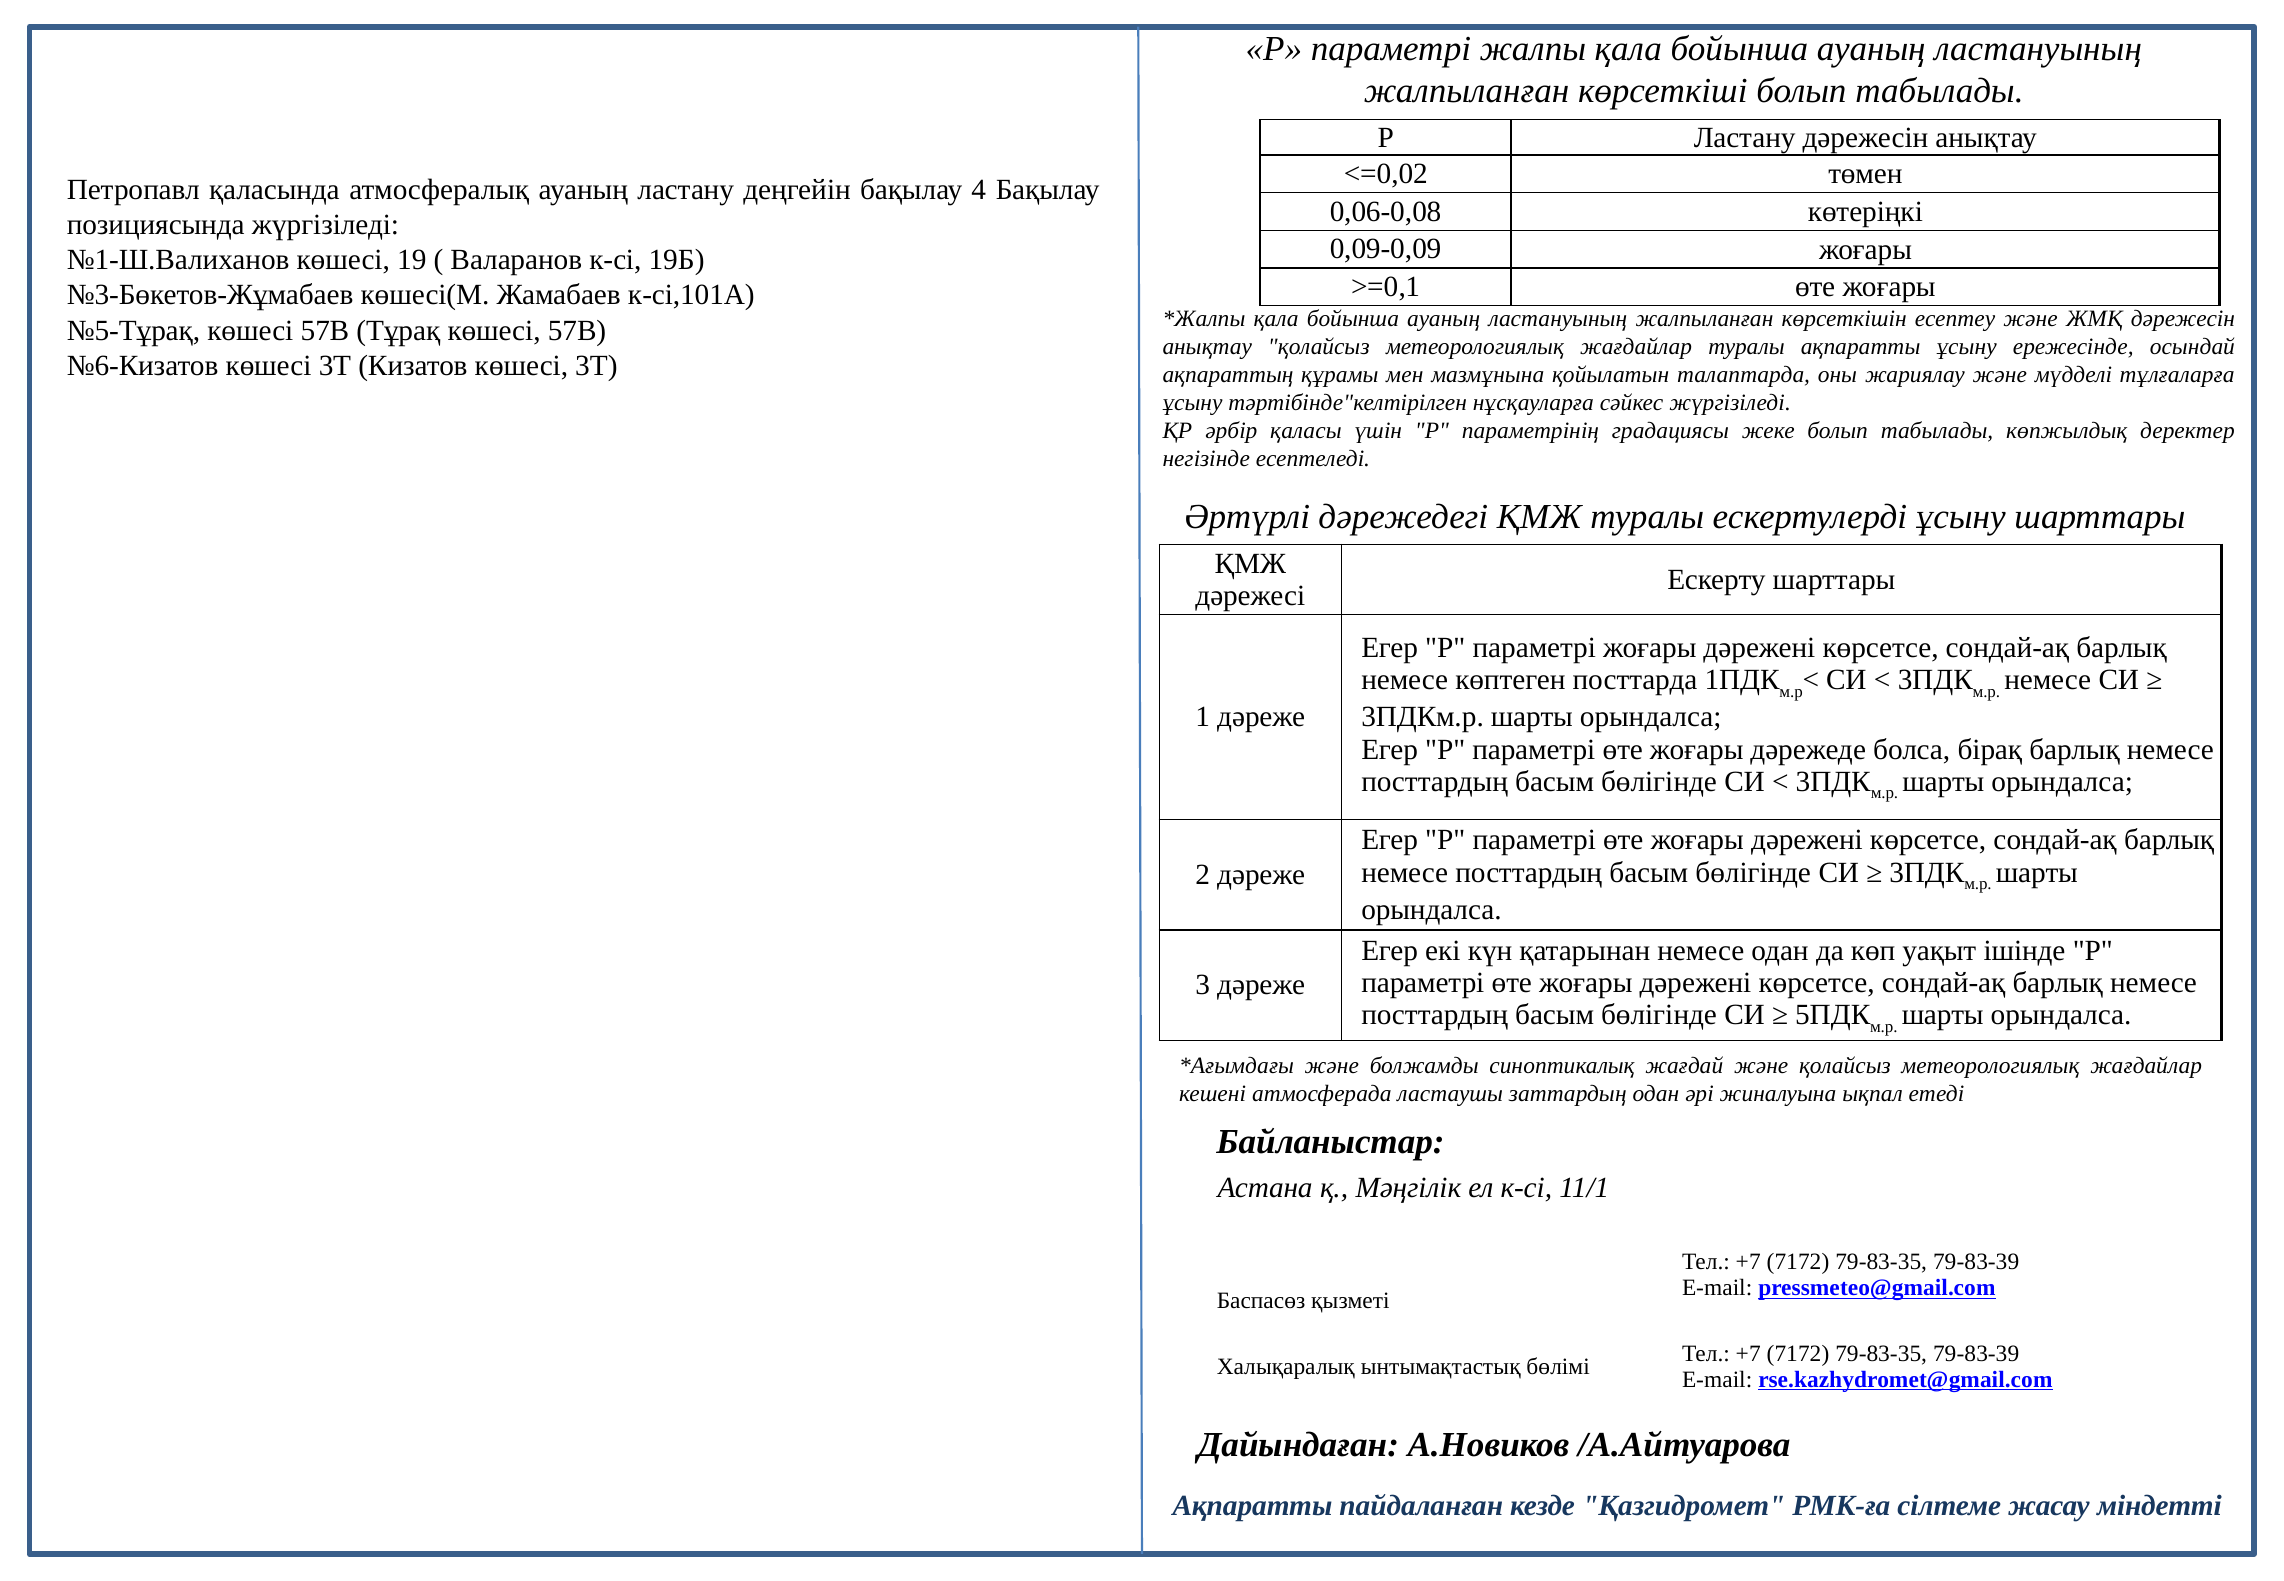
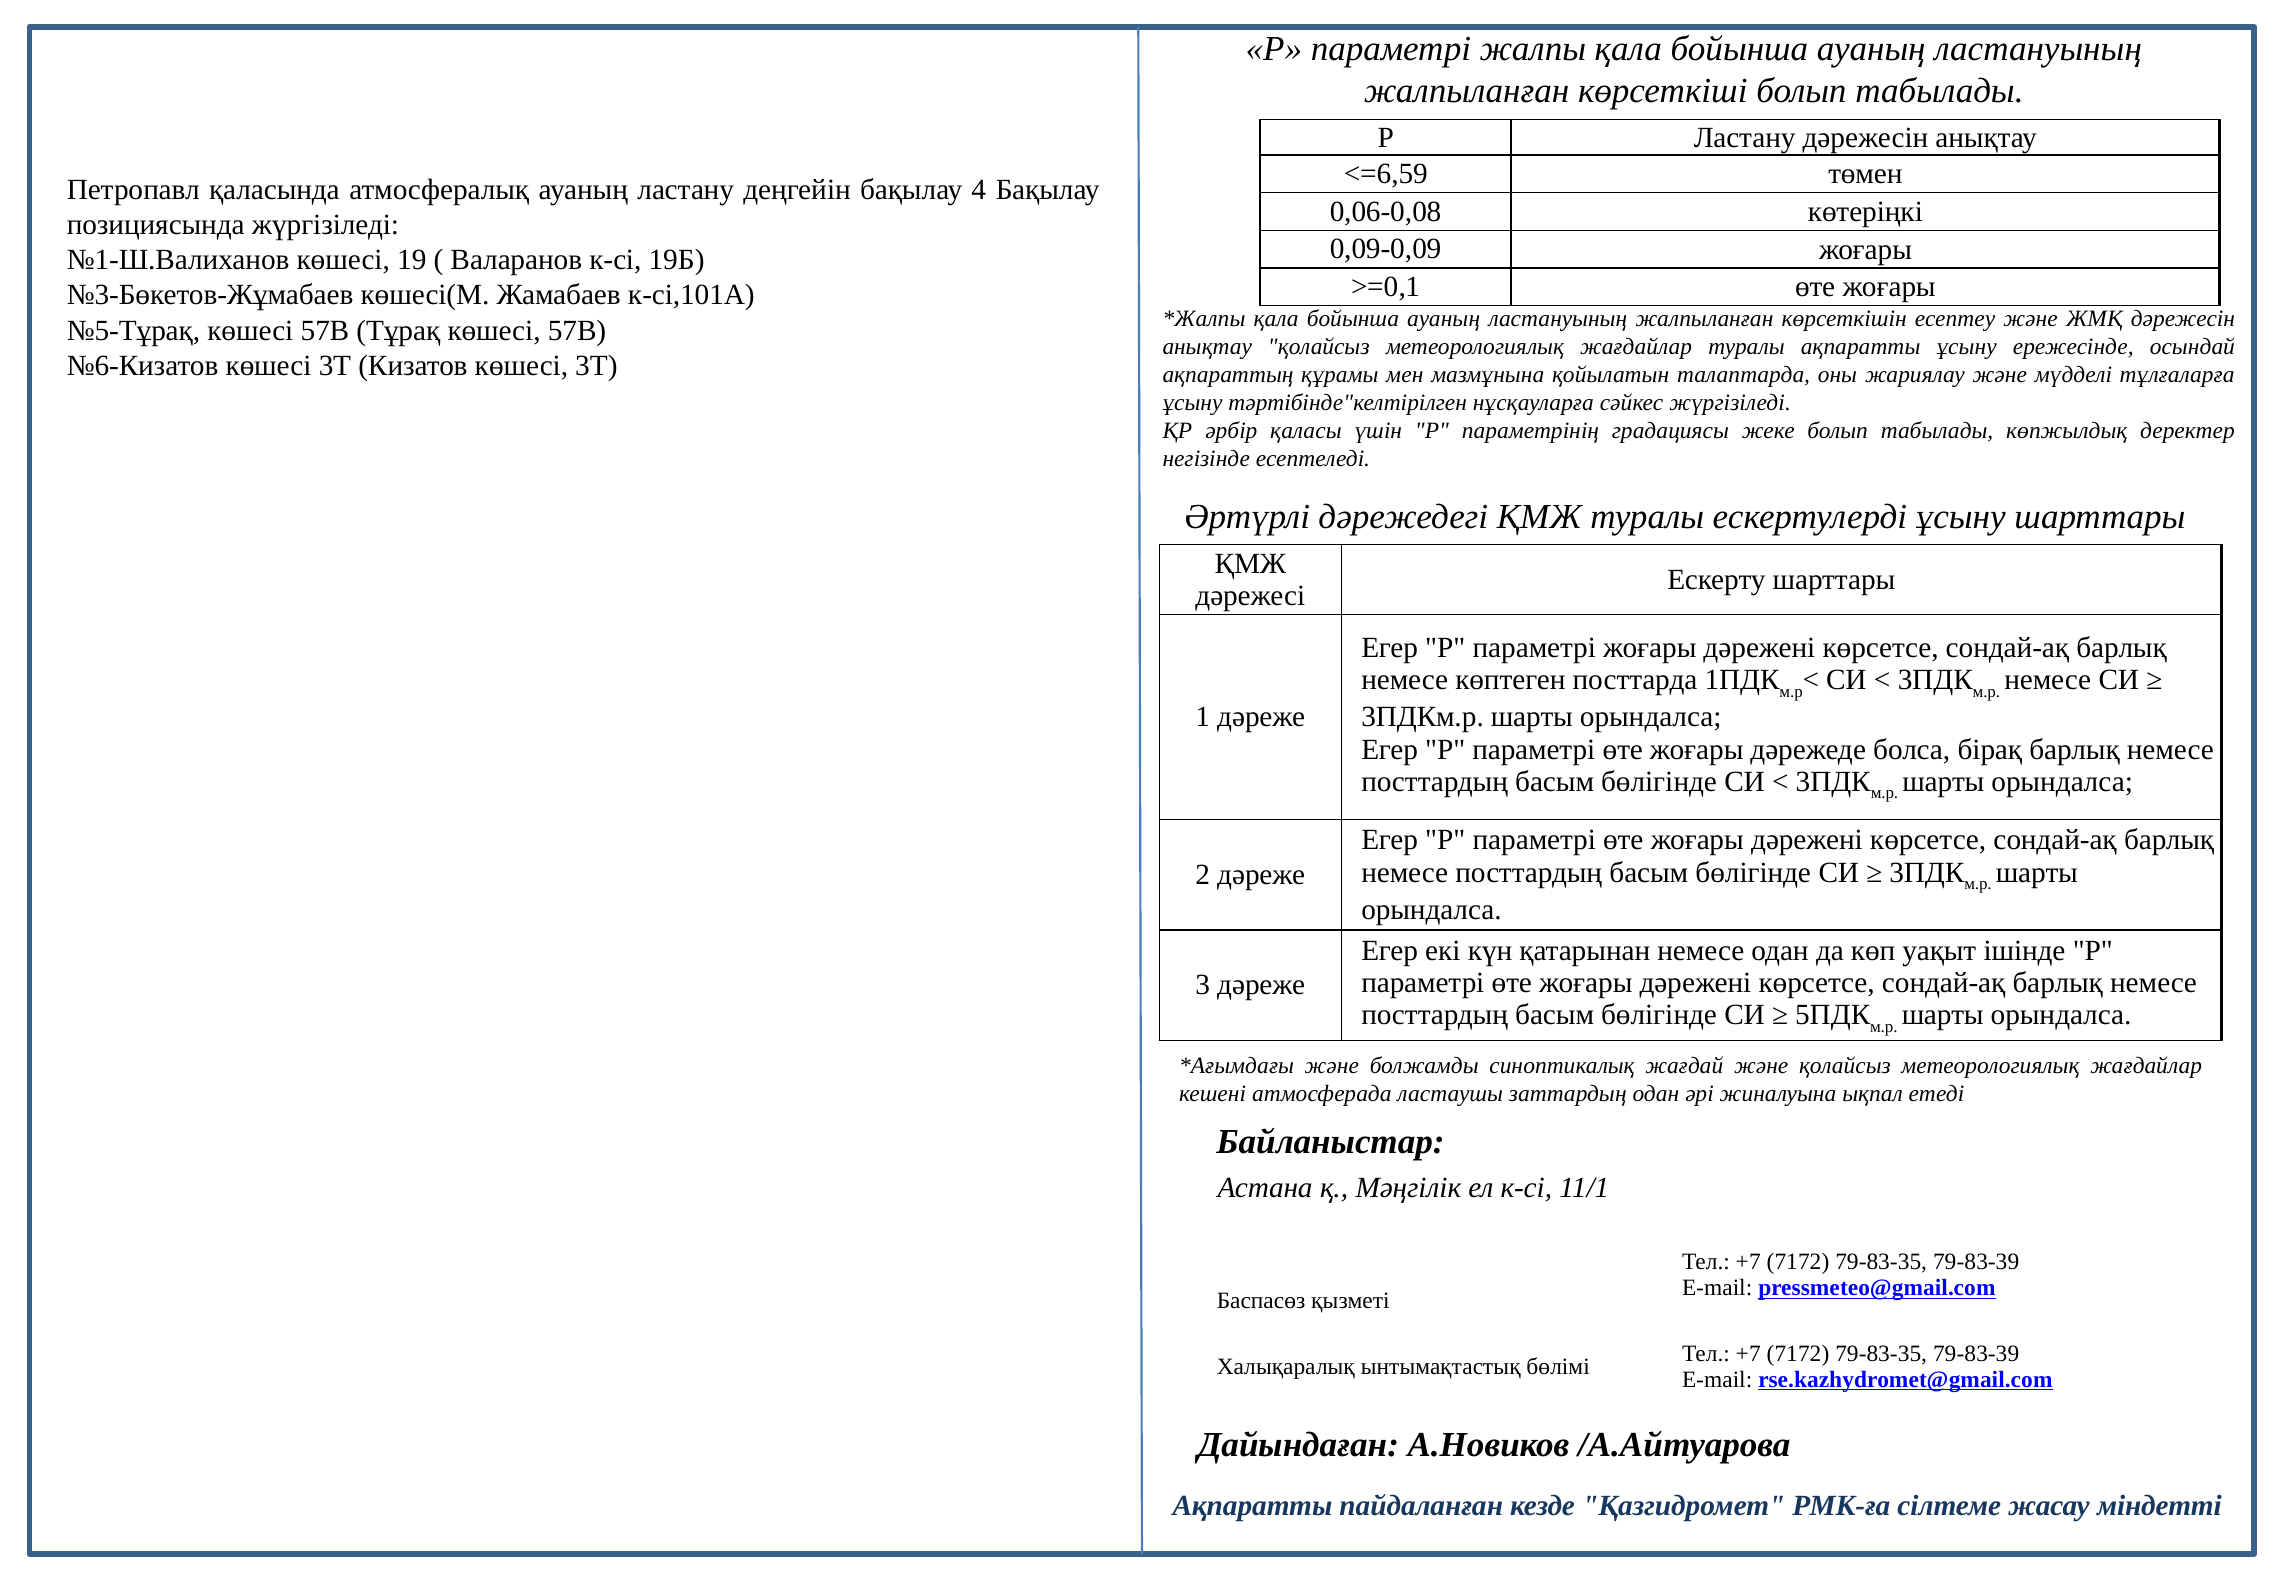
<=0,02: <=0,02 -> <=6,59
